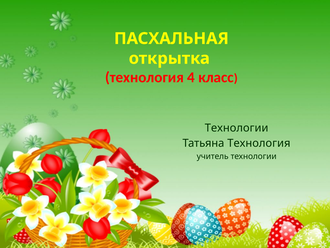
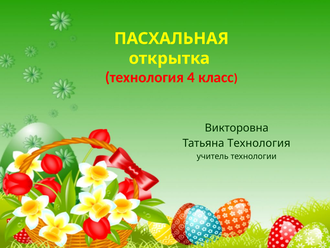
Технологии at (237, 128): Технологии -> Викторовна
